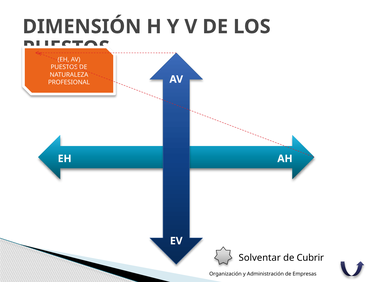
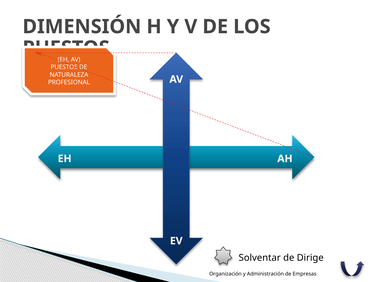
Cubrir: Cubrir -> Dirige
